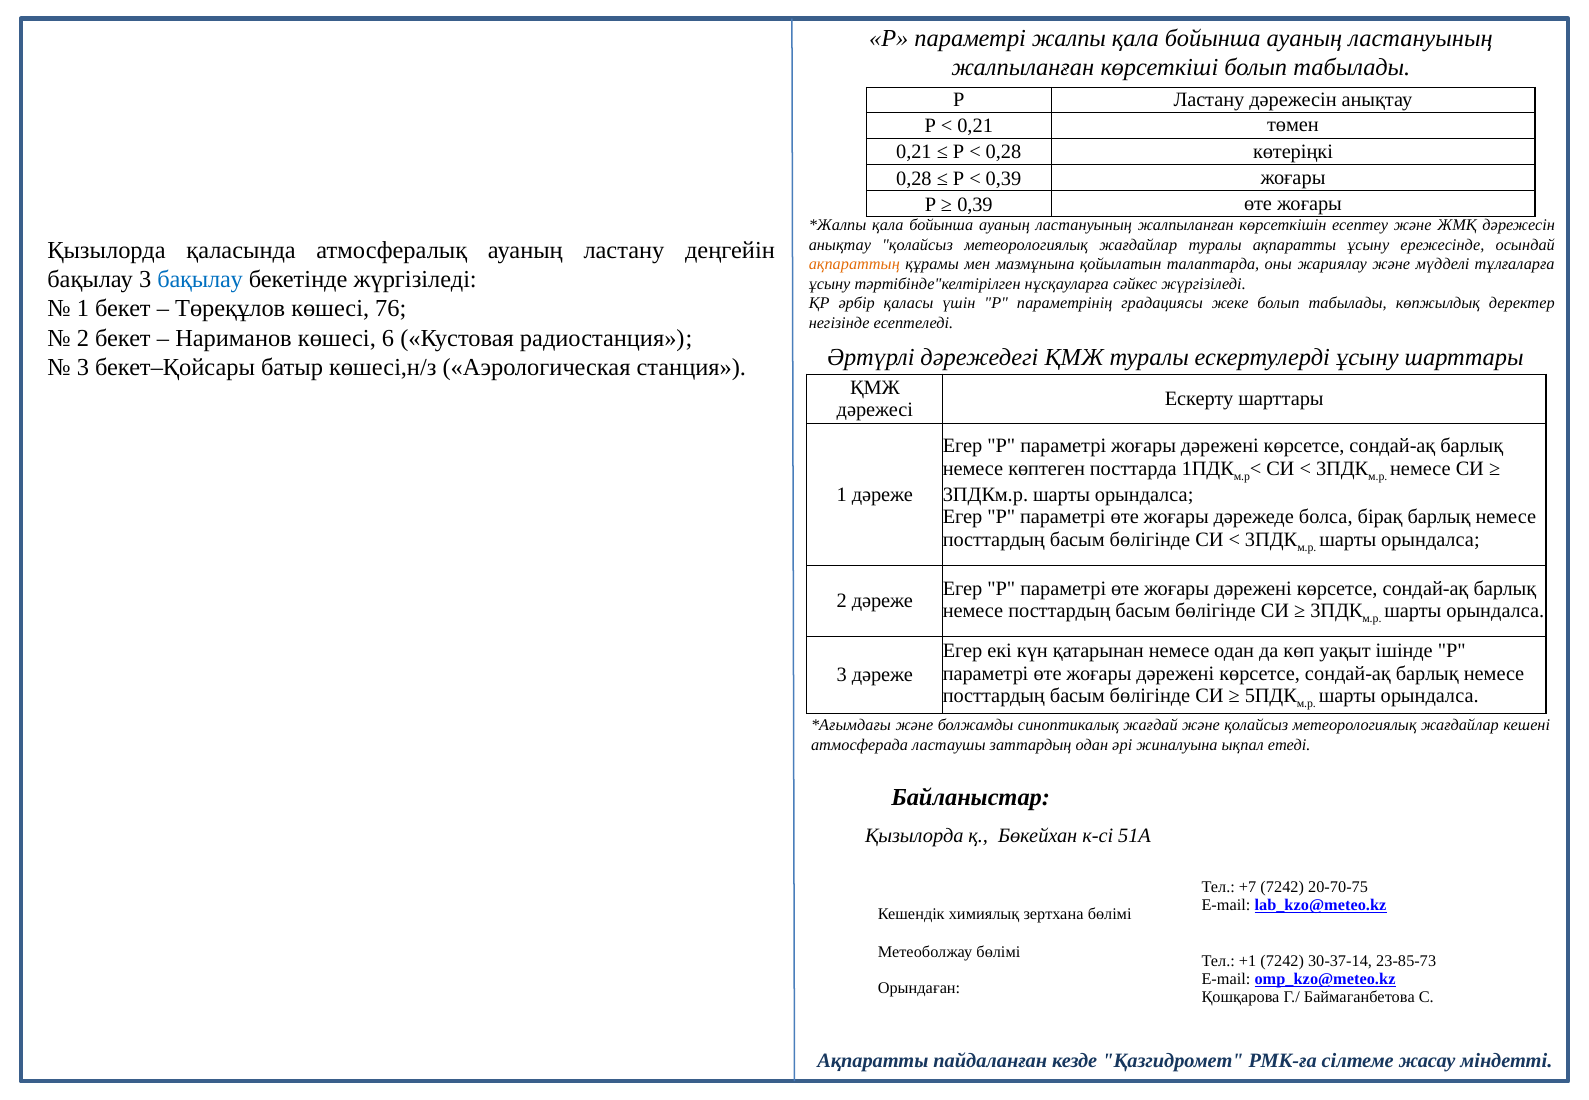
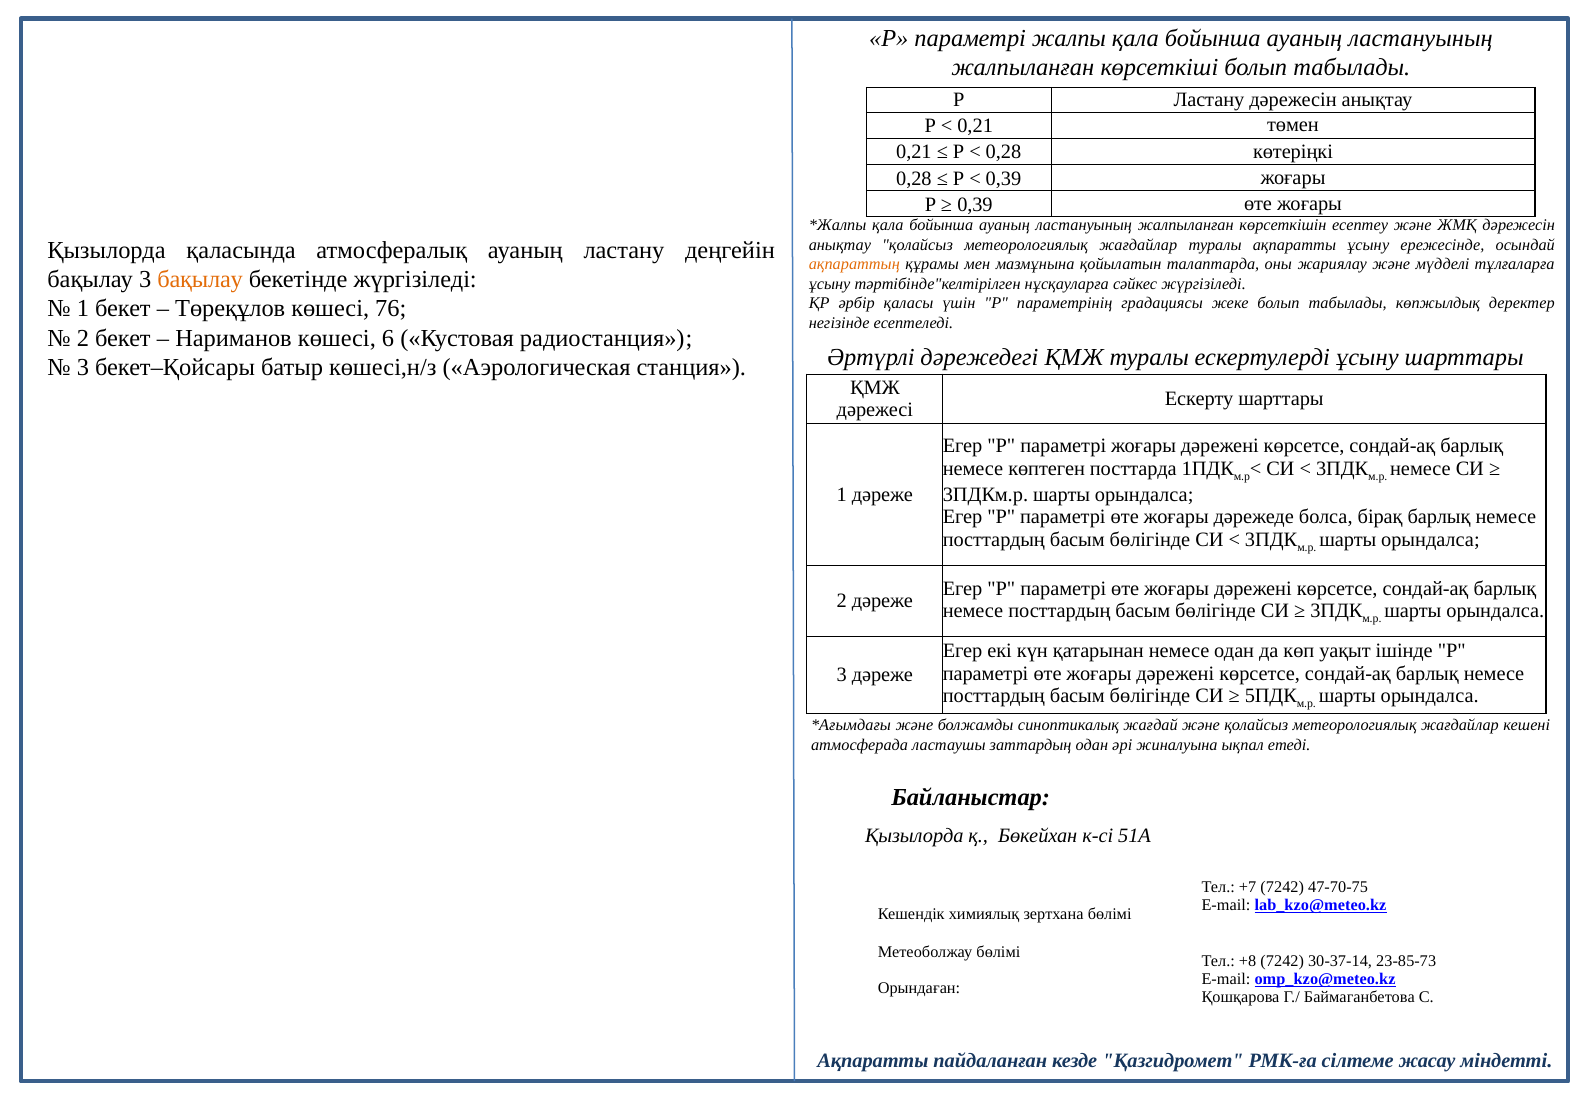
бақылау at (200, 279) colour: blue -> orange
20-70-75: 20-70-75 -> 47-70-75
+1: +1 -> +8
